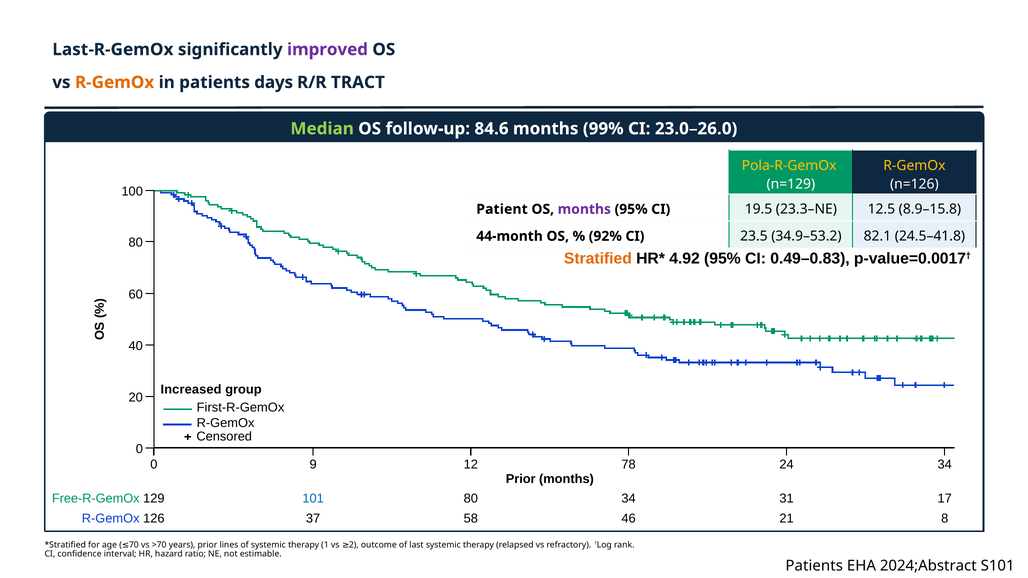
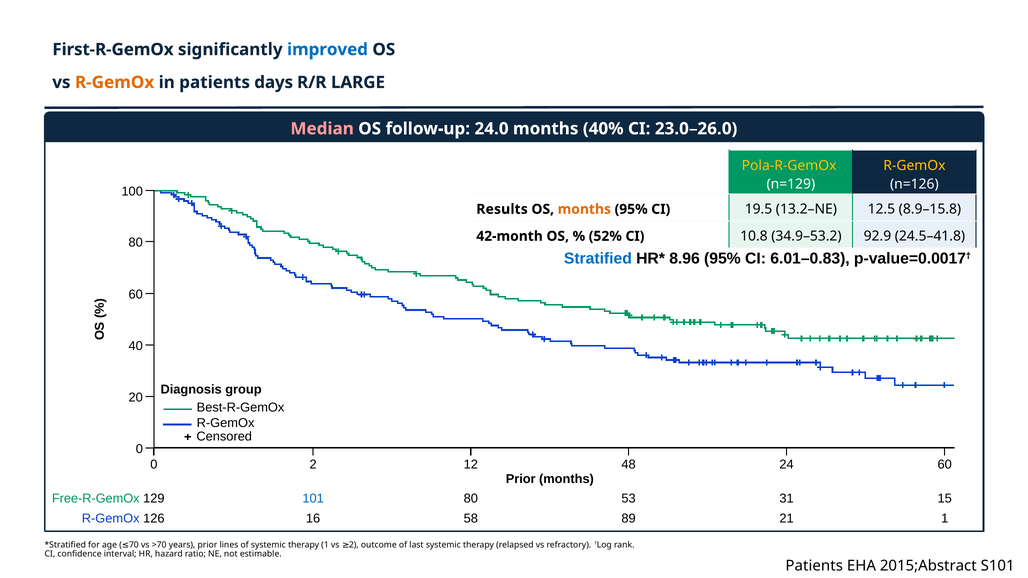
Last-R-GemOx: Last-R-GemOx -> First-R-GemOx
improved colour: purple -> blue
TRACT: TRACT -> LARGE
Median colour: light green -> pink
84.6: 84.6 -> 24.0
99%: 99% -> 40%
Patient: Patient -> Results
months at (584, 209) colour: purple -> orange
23.3–NE: 23.3–NE -> 13.2–NE
44-month: 44-month -> 42-month
92%: 92% -> 52%
23.5: 23.5 -> 10.8
82.1: 82.1 -> 92.9
Stratified colour: orange -> blue
4.92: 4.92 -> 8.96
0.49–0.83: 0.49–0.83 -> 6.01–0.83
Increased: Increased -> Diagnosis
First-R-GemOx: First-R-GemOx -> Best-R-GemOx
0 9: 9 -> 2
78: 78 -> 48
24 34: 34 -> 60
80 34: 34 -> 53
17: 17 -> 15
37: 37 -> 16
46: 46 -> 89
21 8: 8 -> 1
2024;Abstract: 2024;Abstract -> 2015;Abstract
